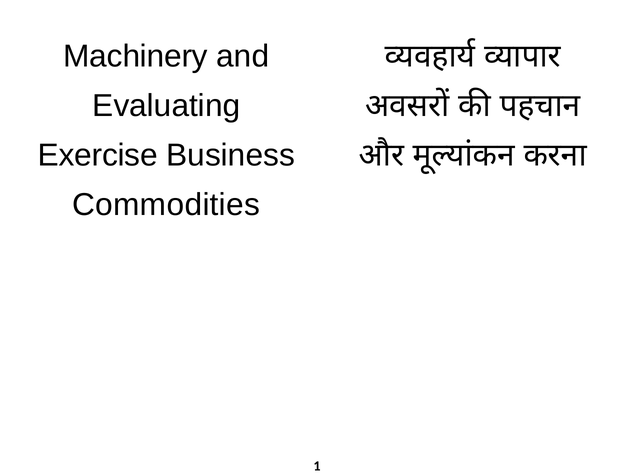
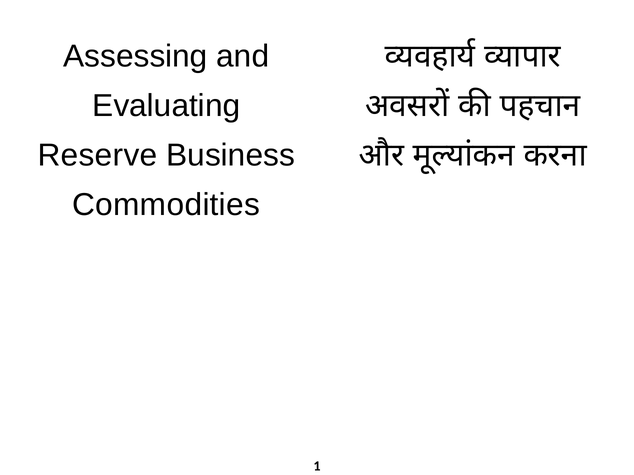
Machinery: Machinery -> Assessing
Exercise: Exercise -> Reserve
